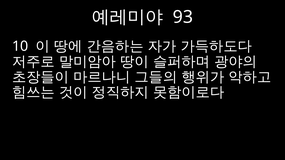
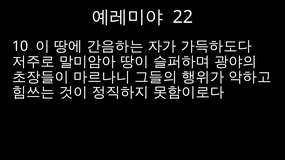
93: 93 -> 22
